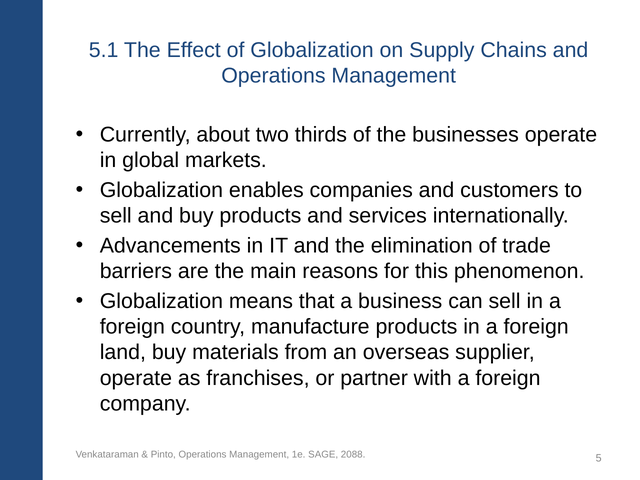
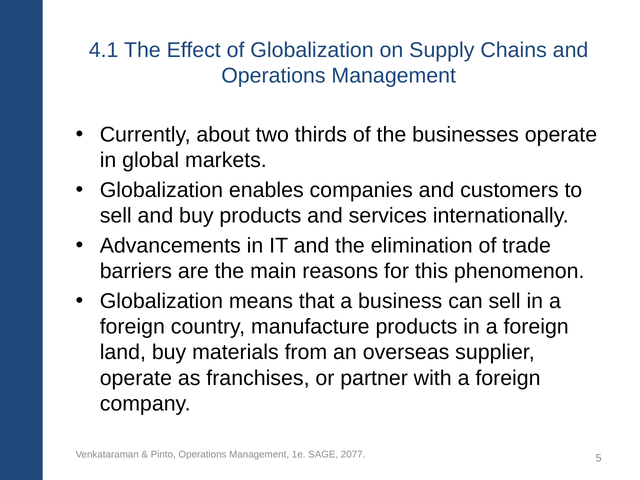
5.1: 5.1 -> 4.1
2088: 2088 -> 2077
